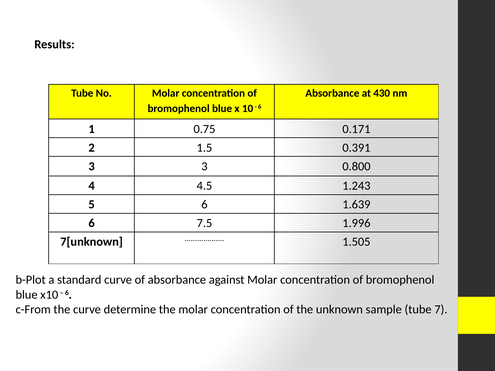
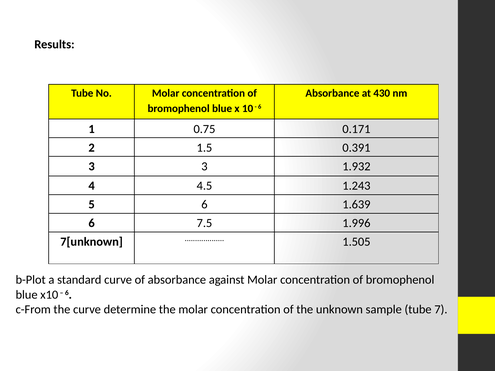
0.800: 0.800 -> 1.932
